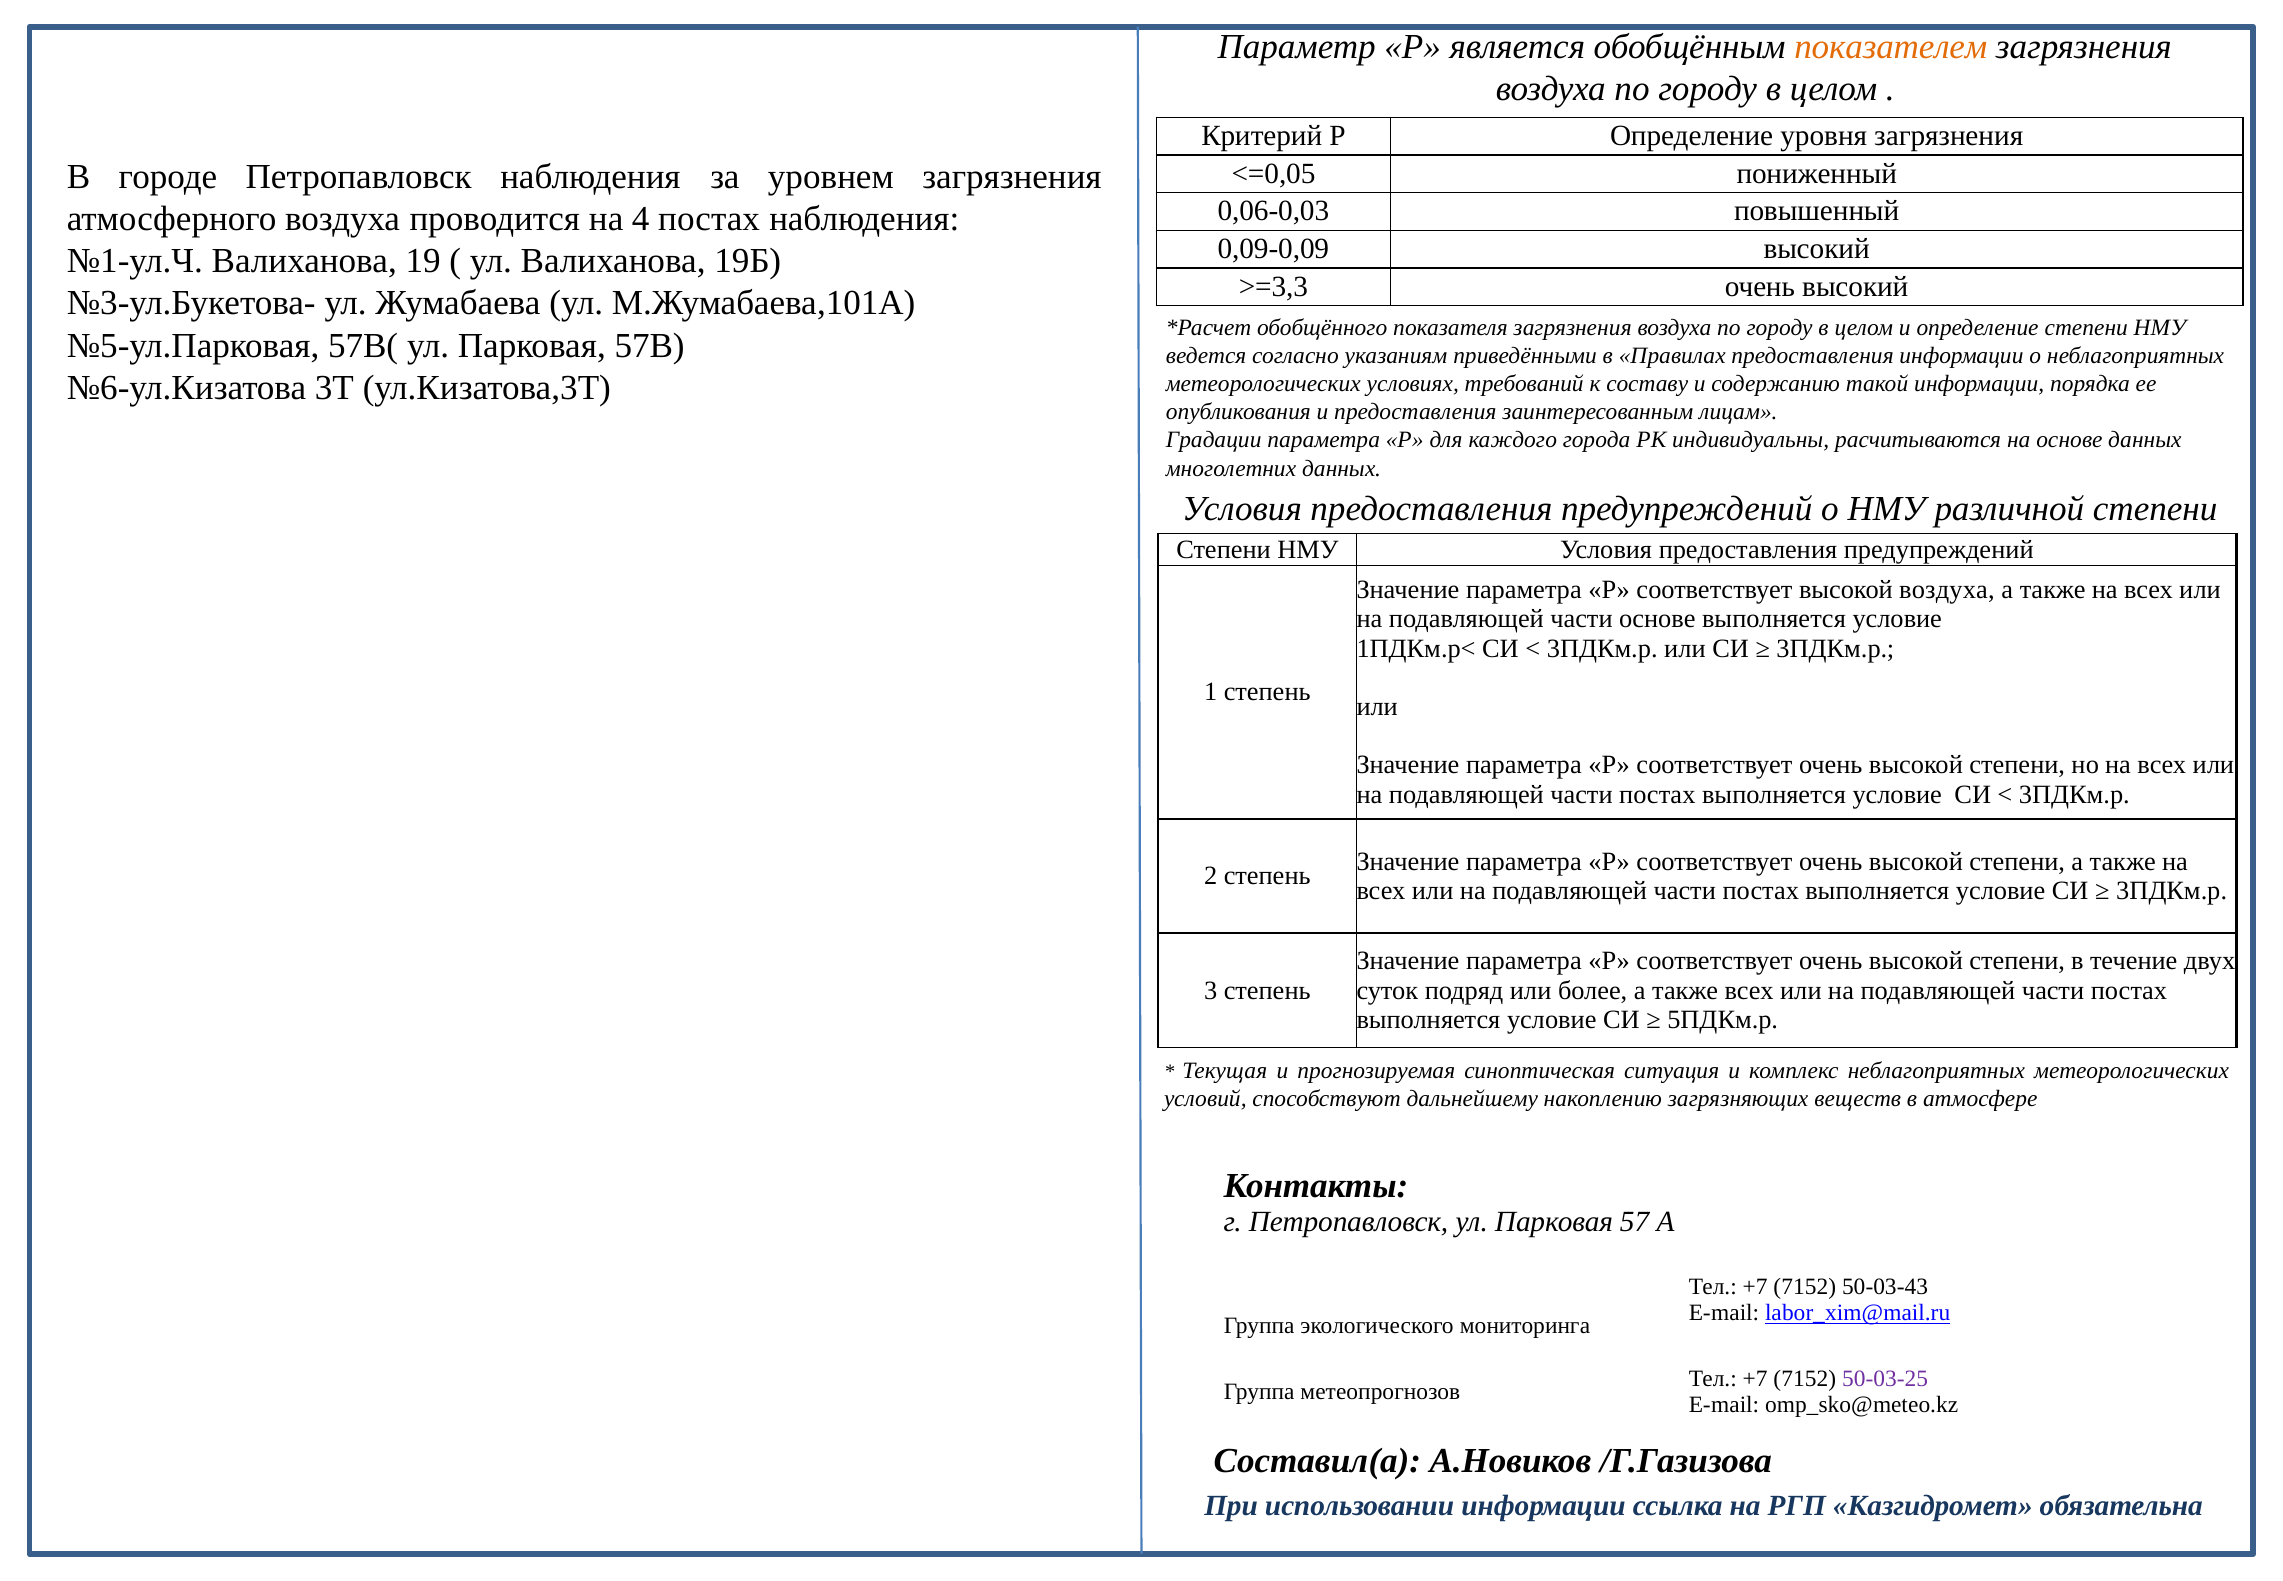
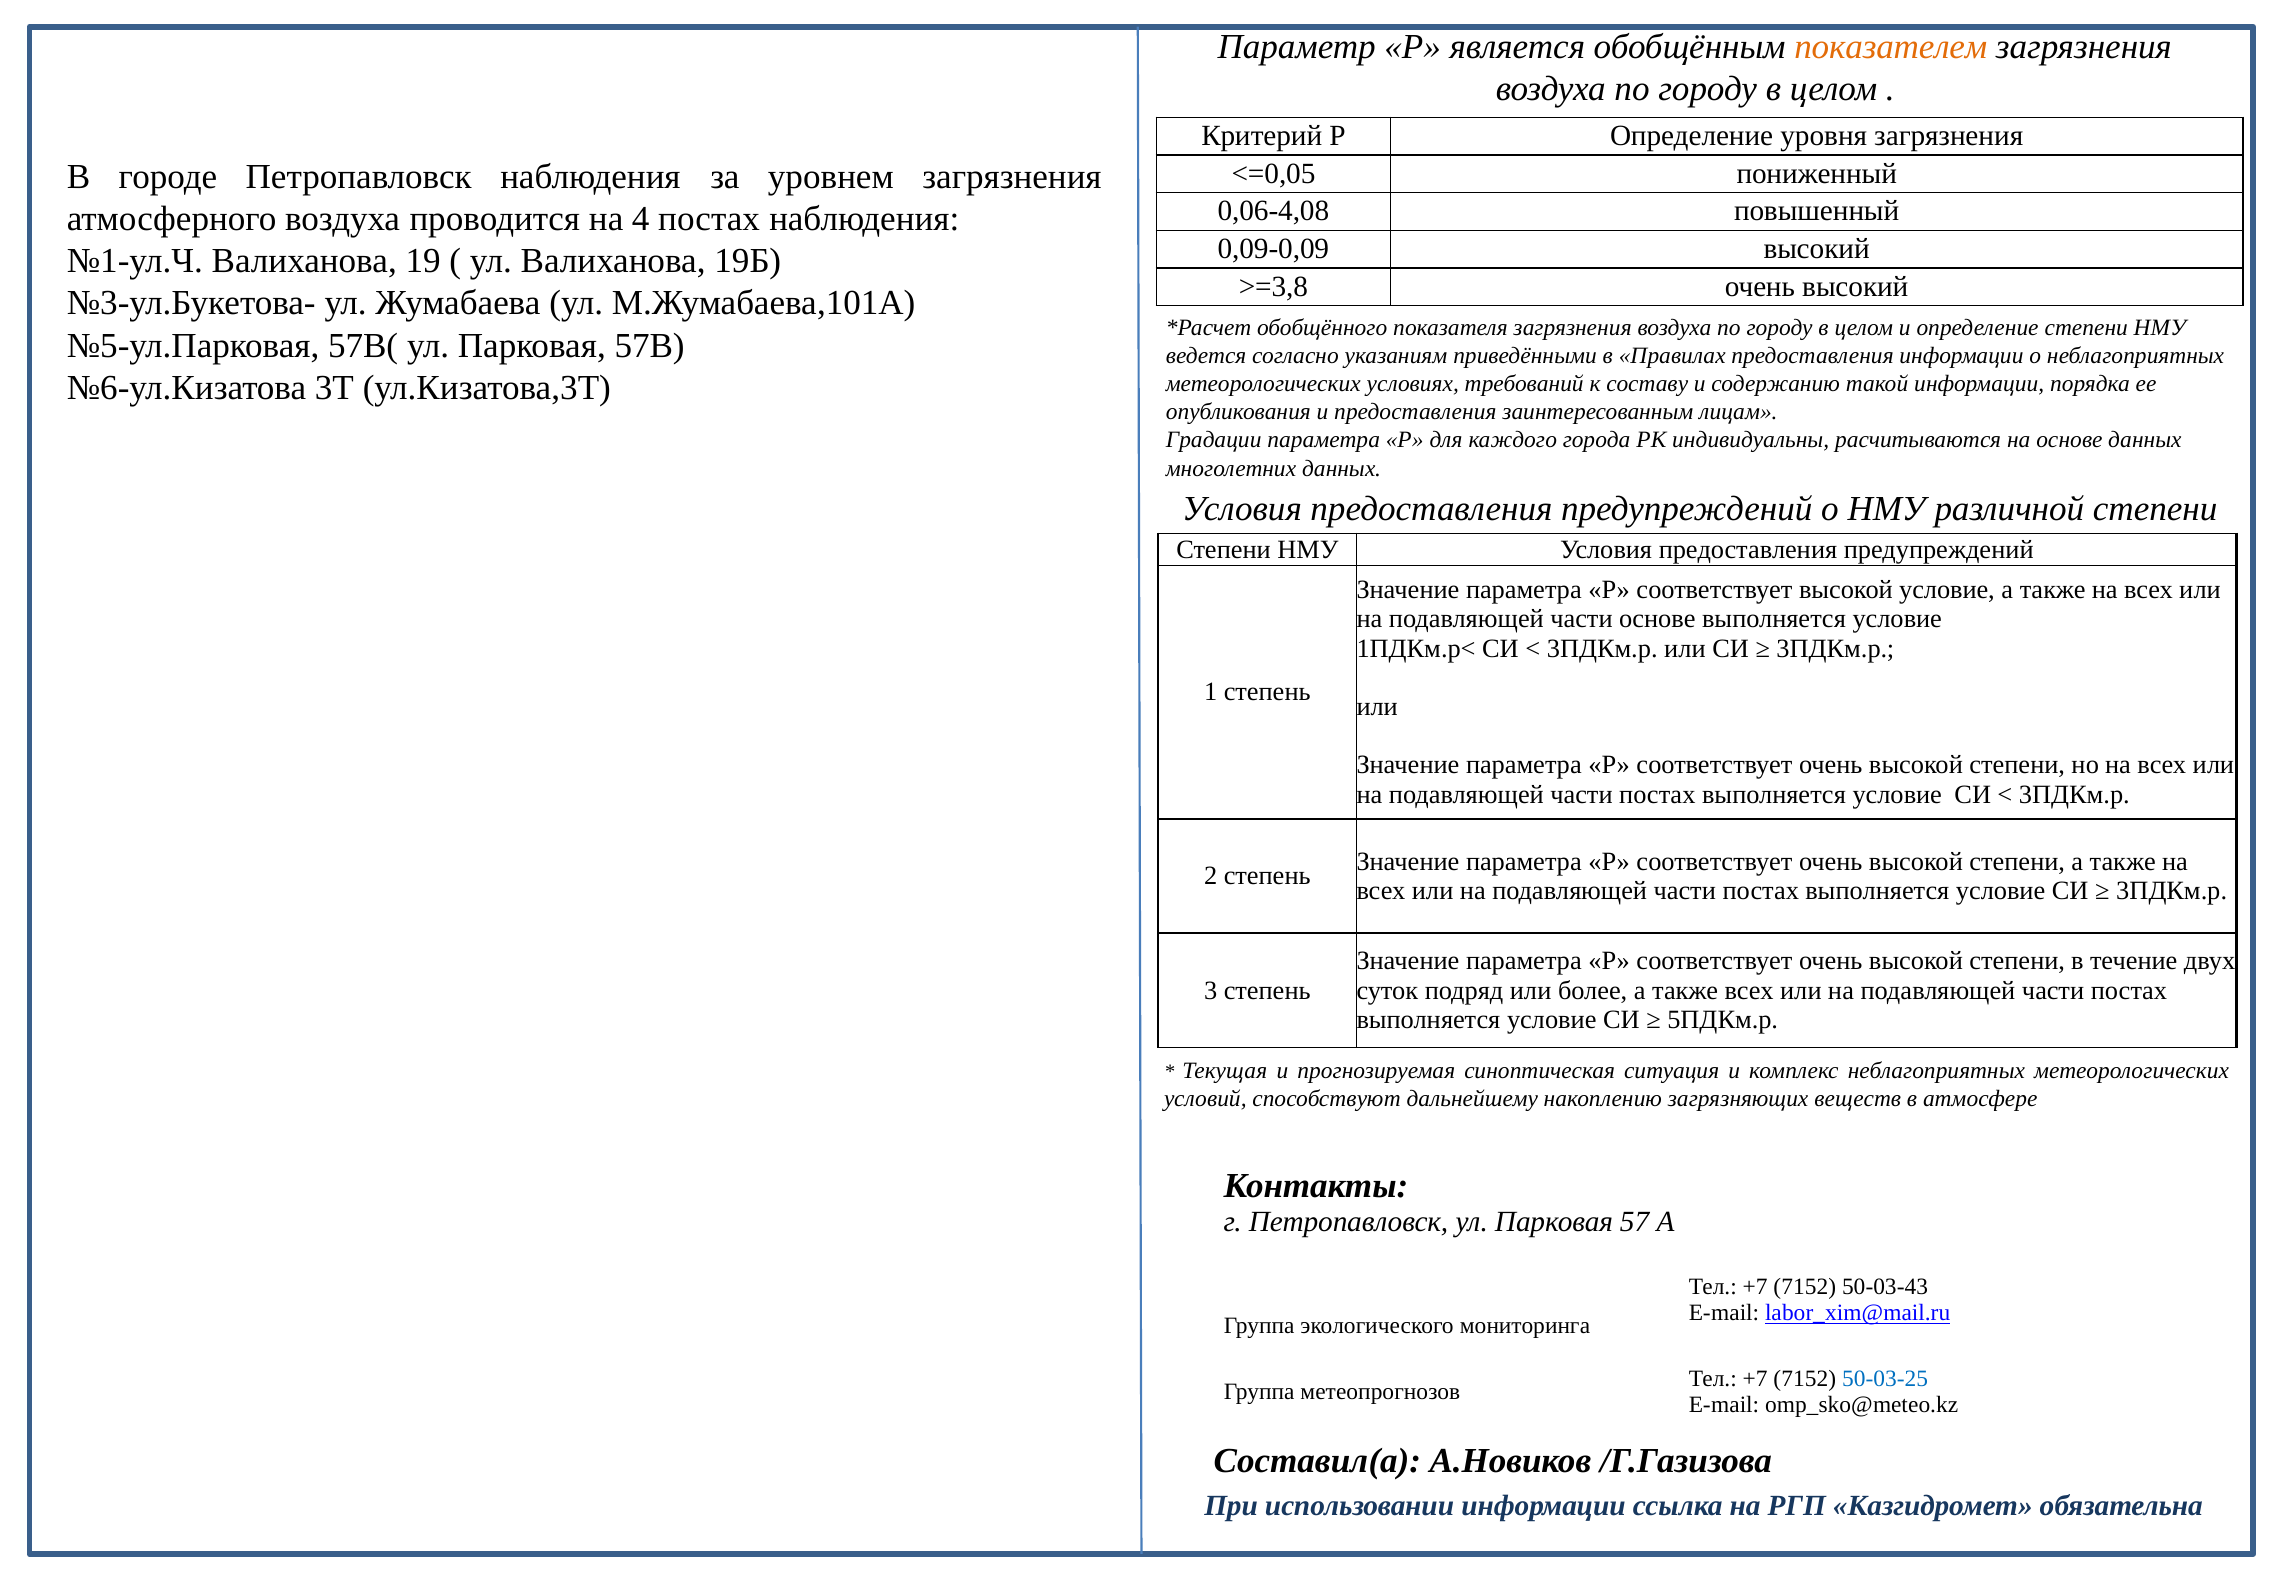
0,06-0,03: 0,06-0,03 -> 0,06-4,08
>=3,3: >=3,3 -> >=3,8
высокой воздуха: воздуха -> условие
50-03-25 colour: purple -> blue
